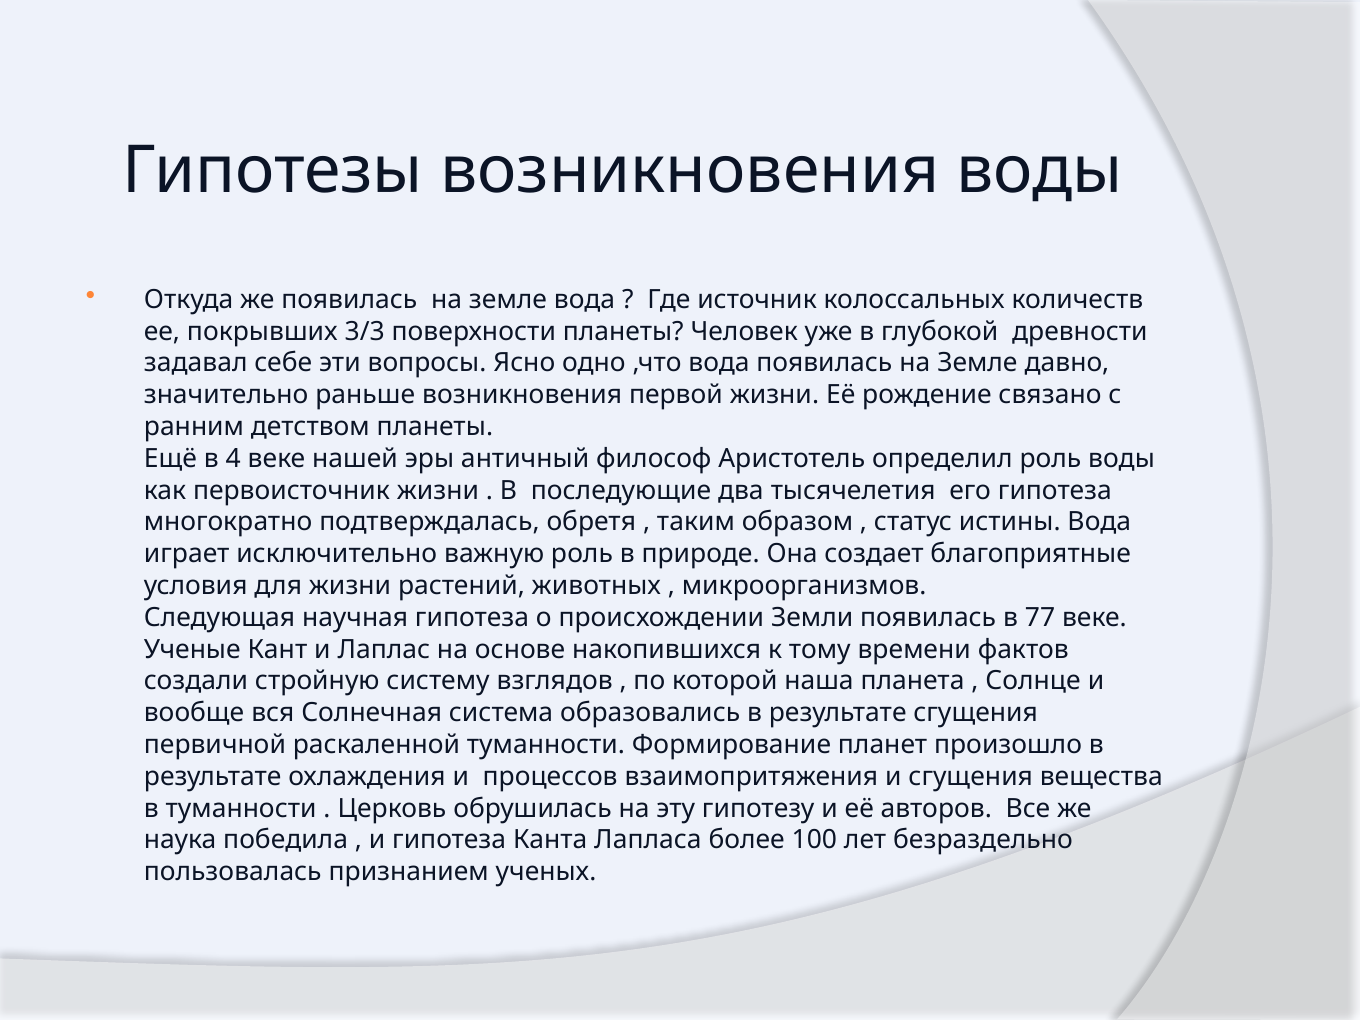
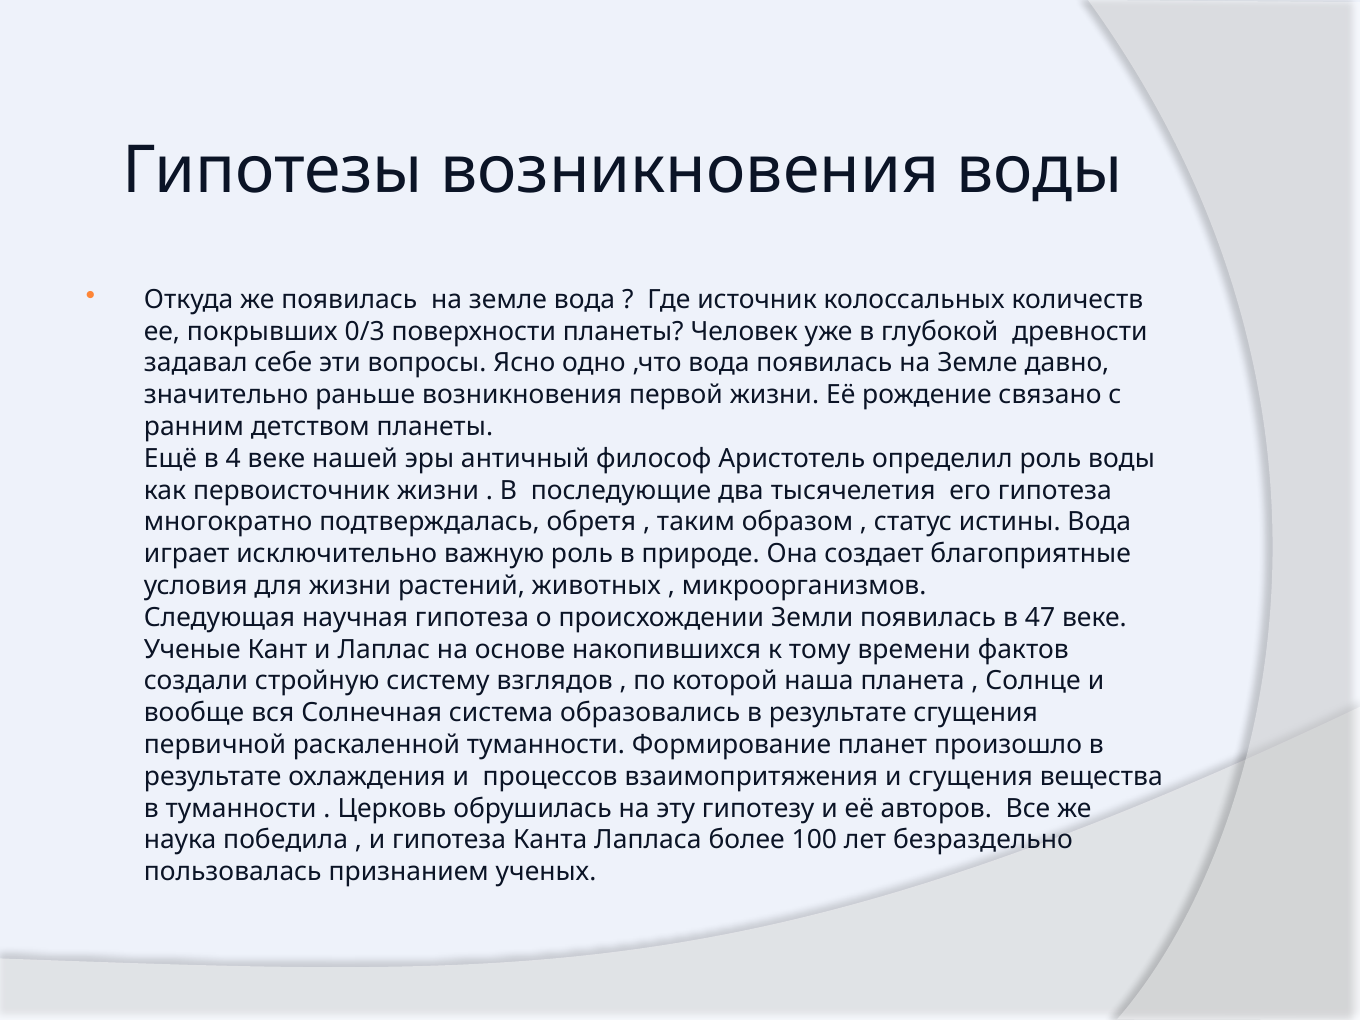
3/3: 3/3 -> 0/3
77: 77 -> 47
